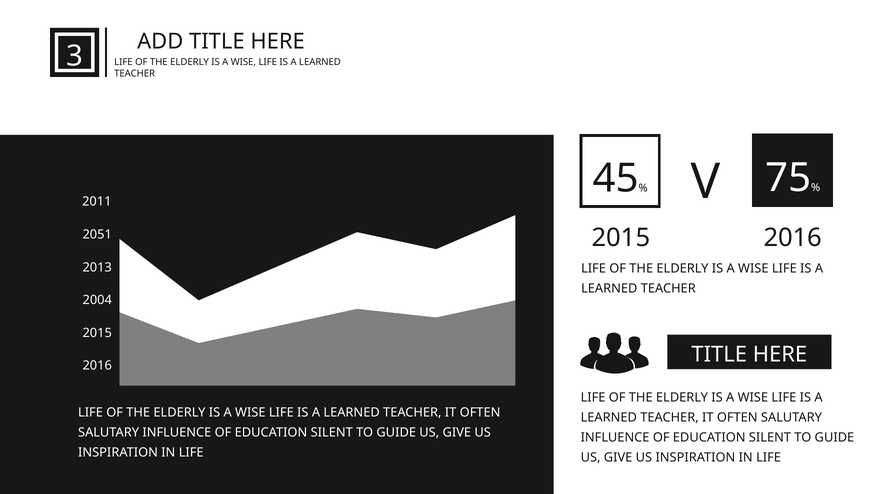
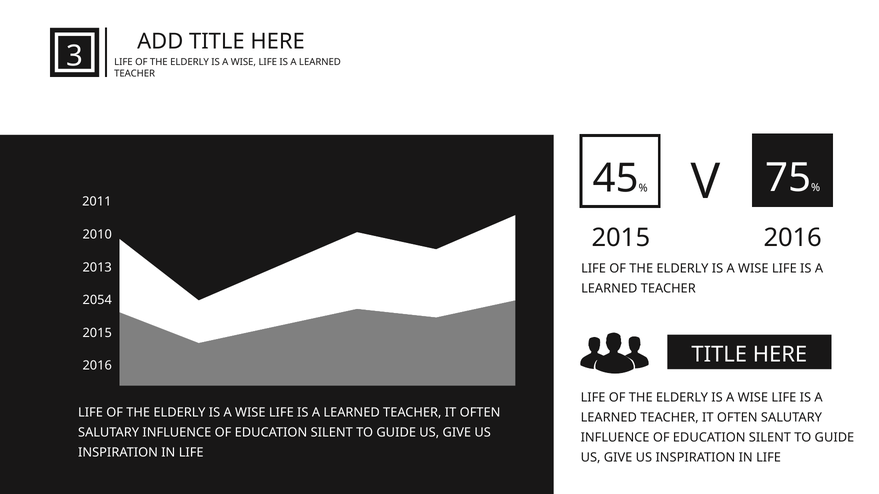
2051: 2051 -> 2010
2004: 2004 -> 2054
